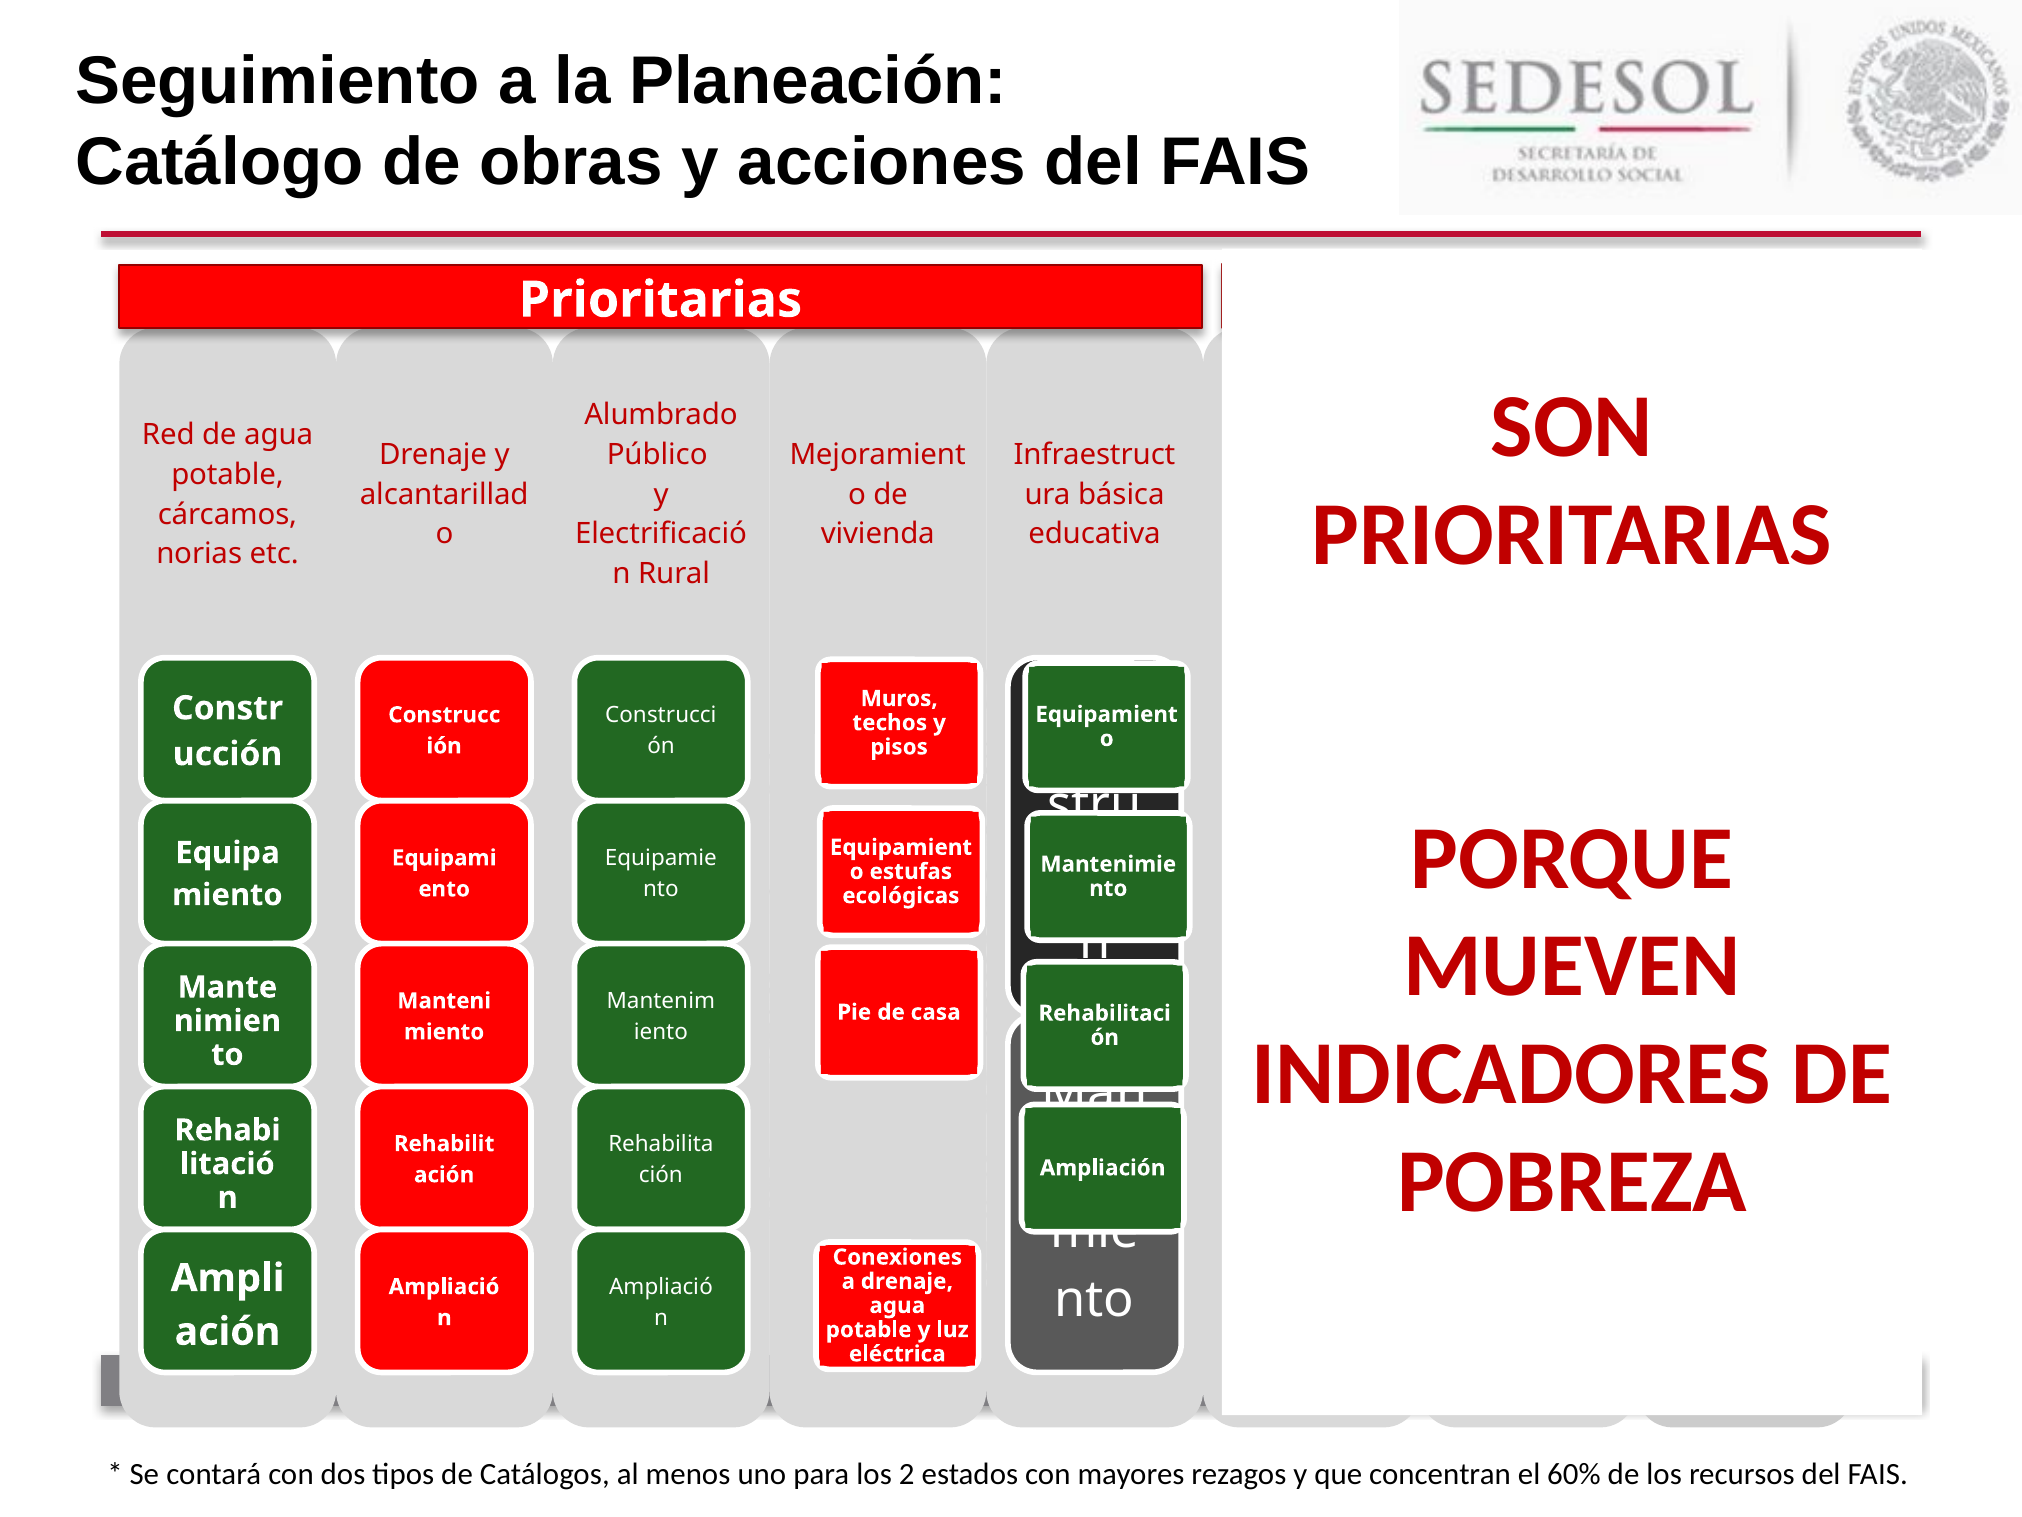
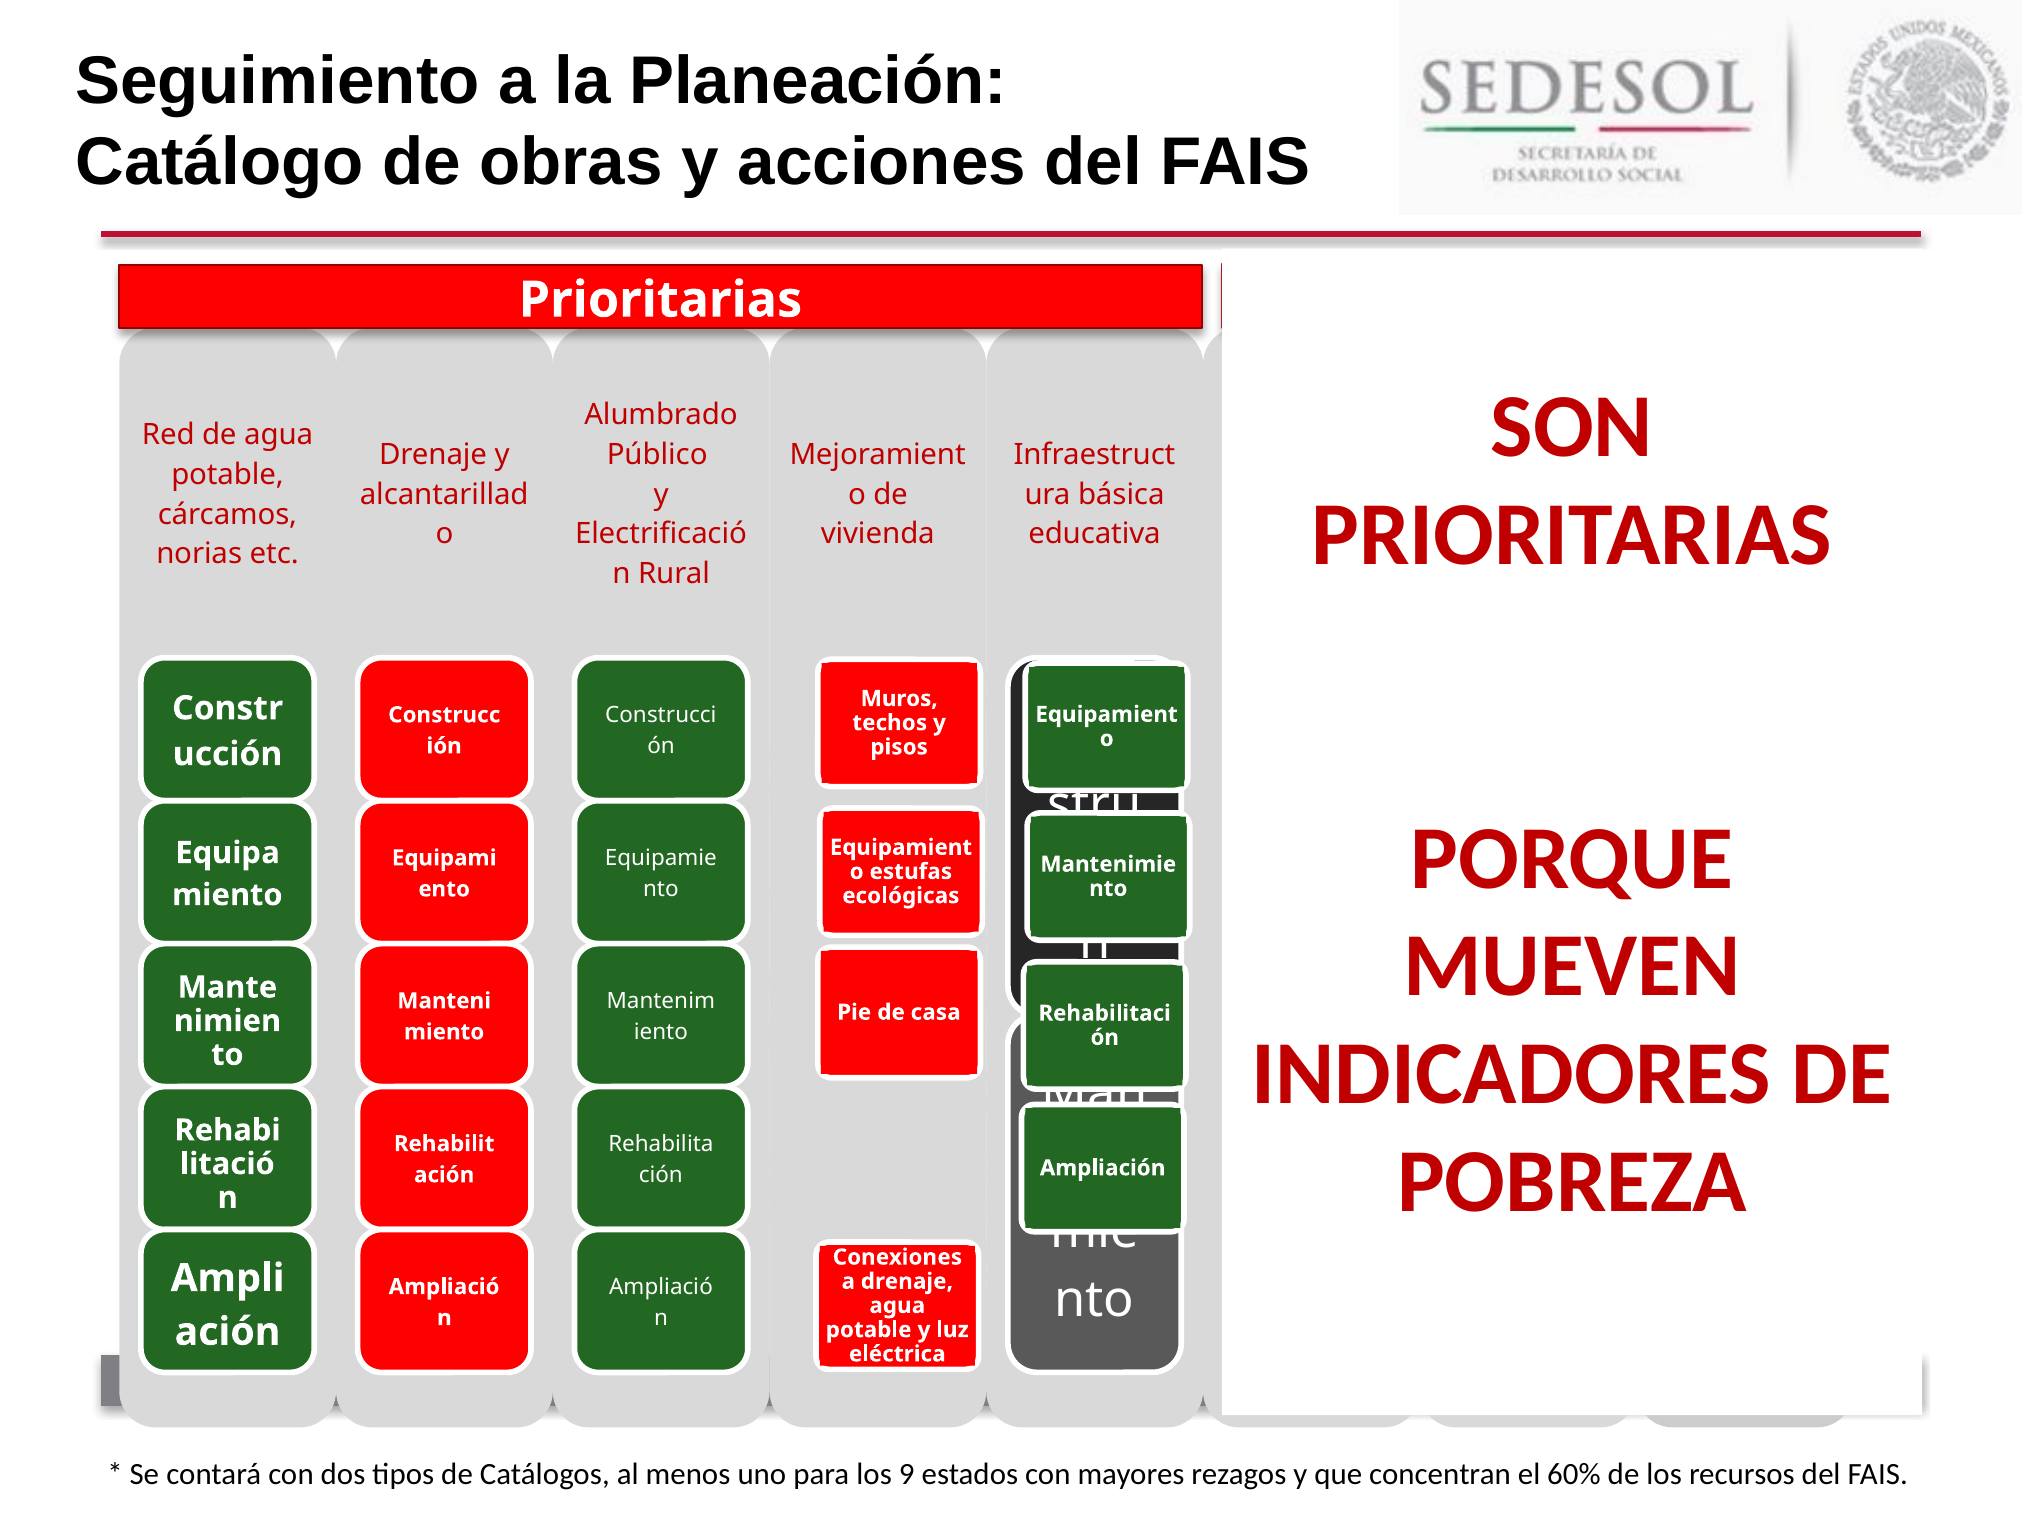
2: 2 -> 9
